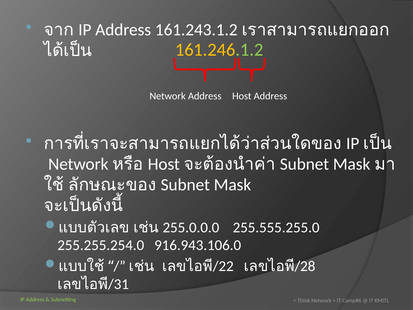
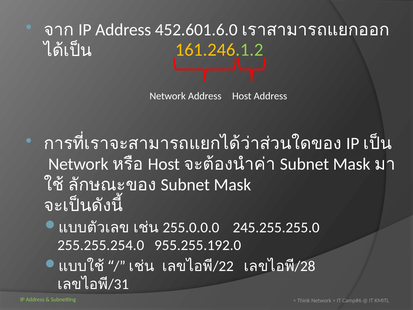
161.243.1.2: 161.243.1.2 -> 452.601.6.0
255.555.255.0: 255.555.255.0 -> 245.255.255.0
916.943.106.0: 916.943.106.0 -> 955.255.192.0
